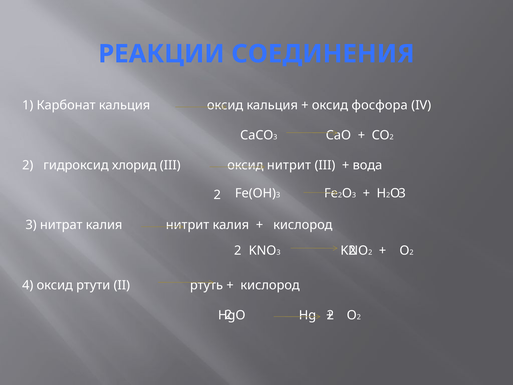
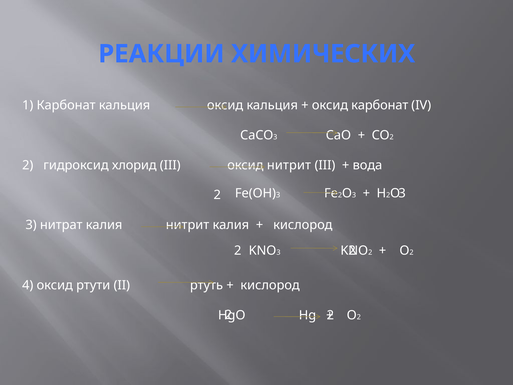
СОЕДИНЕНИЯ: СОЕДИНЕНИЯ -> ХИМИЧЕСКИХ
оксид фосфора: фосфора -> карбонат
